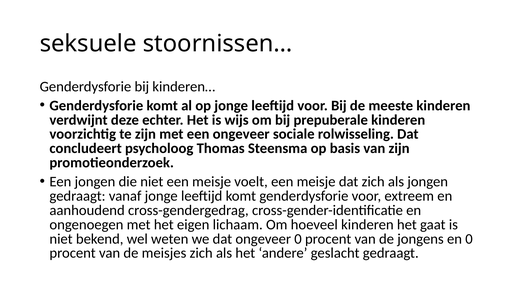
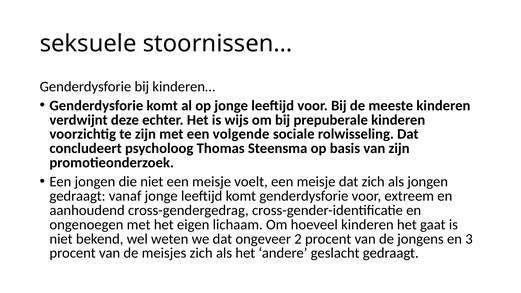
een ongeveer: ongeveer -> volgende
ongeveer 0: 0 -> 2
en 0: 0 -> 3
